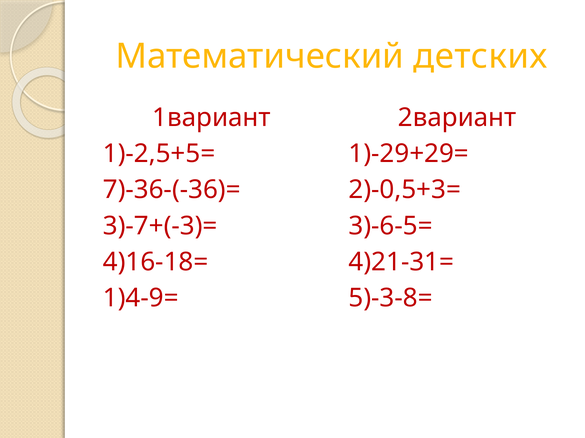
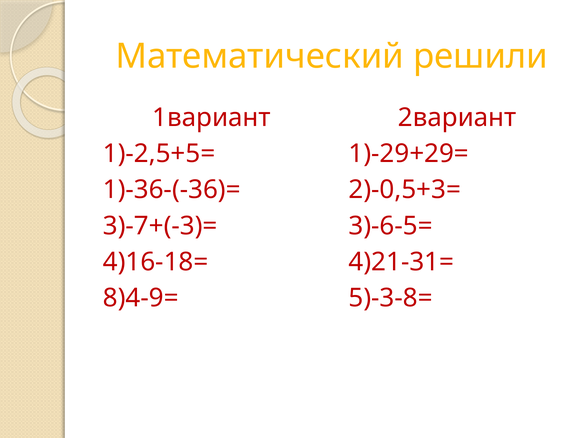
детских: детских -> решили
7)-36-(-36)=: 7)-36-(-36)= -> 1)-36-(-36)=
1)4-9=: 1)4-9= -> 8)4-9=
